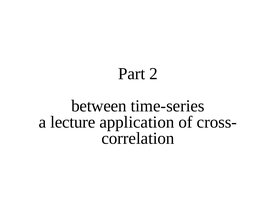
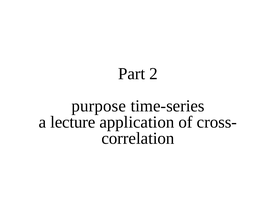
between: between -> purpose
